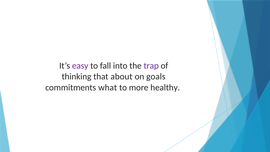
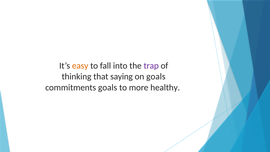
easy colour: purple -> orange
about: about -> saying
commitments what: what -> goals
